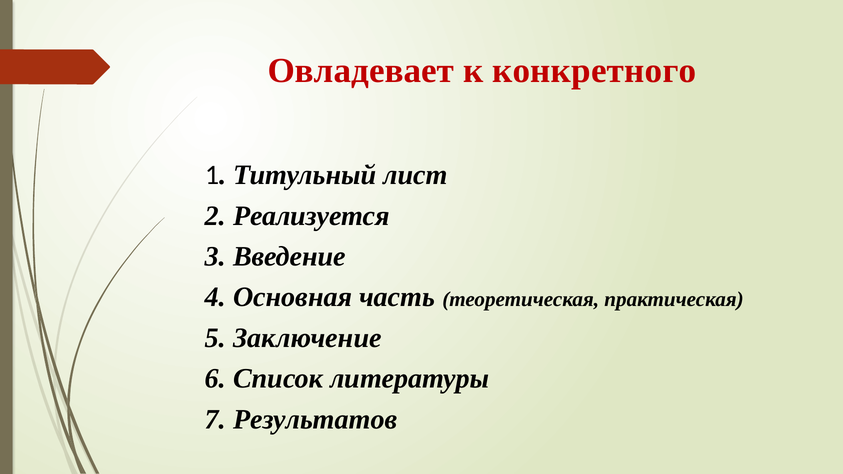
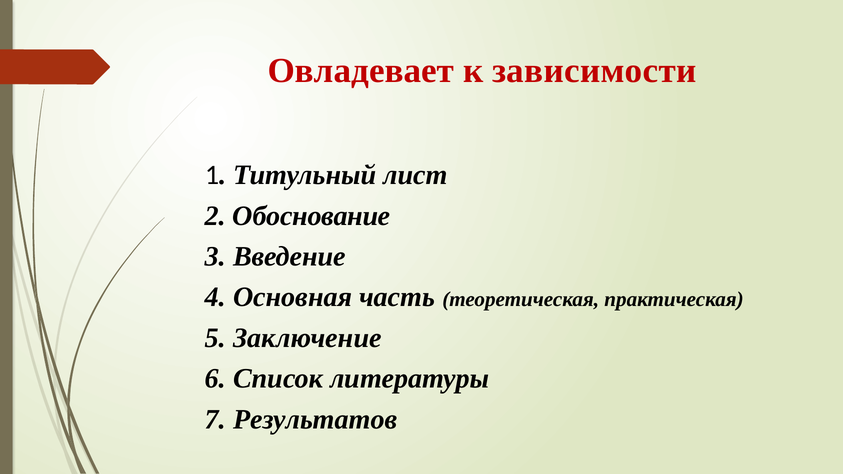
конкретного: конкретного -> зависимости
Реализуется: Реализуется -> Обоснование
